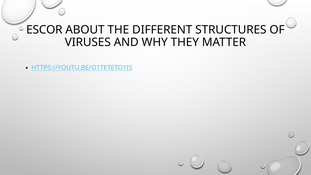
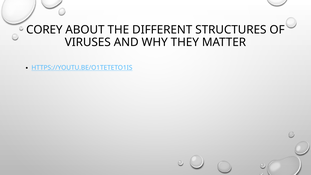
ESCOR: ESCOR -> COREY
